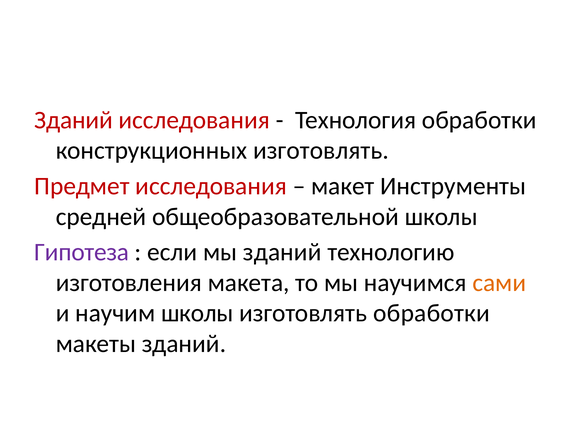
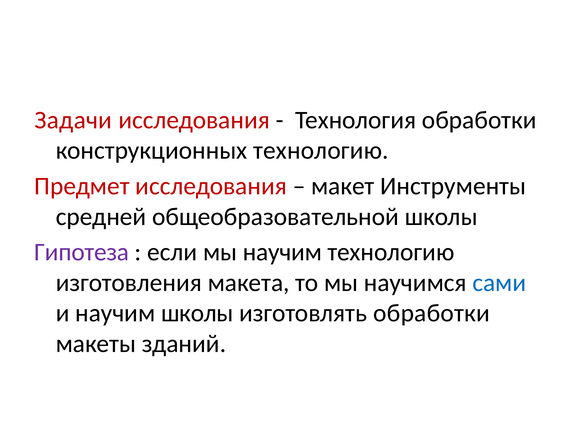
Зданий at (74, 120): Зданий -> Задачи
конструкционных изготовлять: изготовлять -> технологию
мы зданий: зданий -> научим
сами colour: orange -> blue
